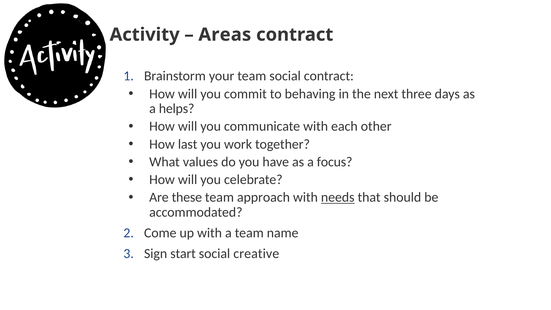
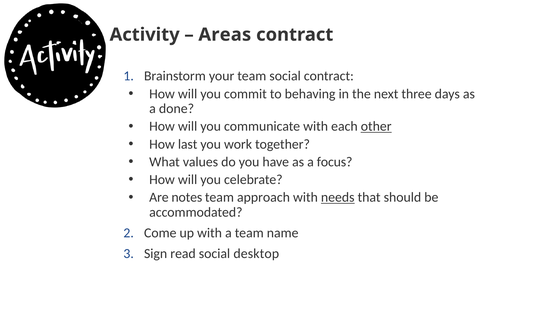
helps: helps -> done
other underline: none -> present
these: these -> notes
start: start -> read
creative: creative -> desktop
